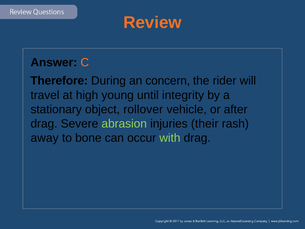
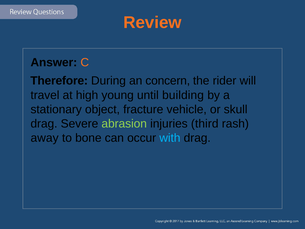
integrity: integrity -> building
rollover: rollover -> fracture
after: after -> skull
their: their -> third
with colour: light green -> light blue
